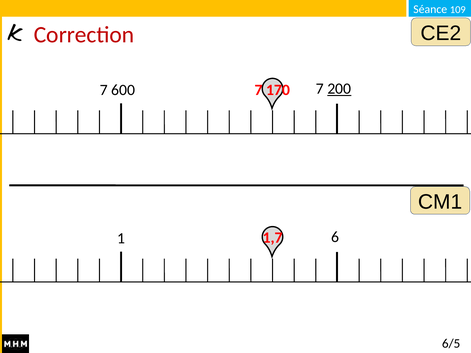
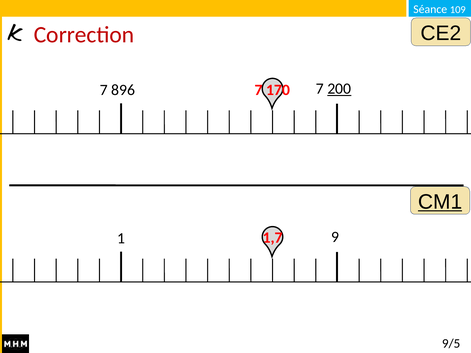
600: 600 -> 896
CM1 underline: none -> present
6: 6 -> 9
6/5: 6/5 -> 9/5
